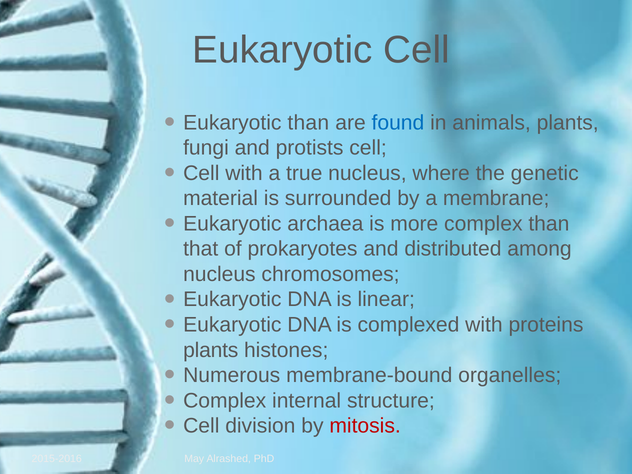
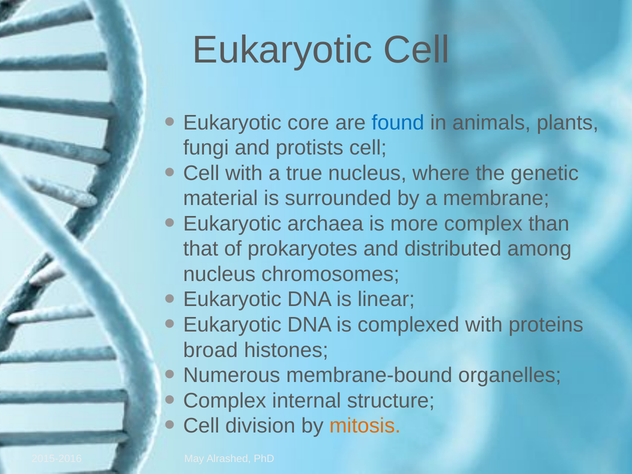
Eukaryotic than: than -> core
plants at (211, 350): plants -> broad
mitosis colour: red -> orange
